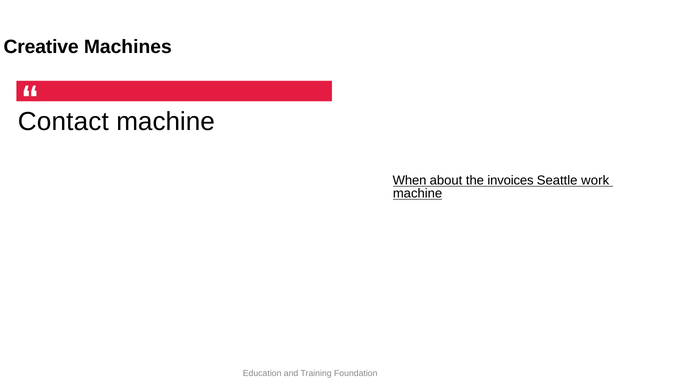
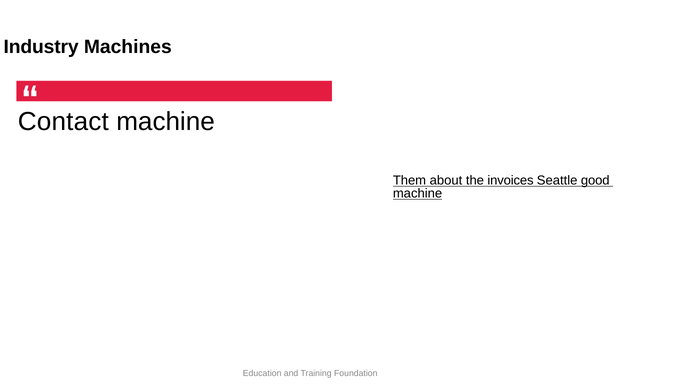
Creative: Creative -> Industry
When: When -> Them
work: work -> good
